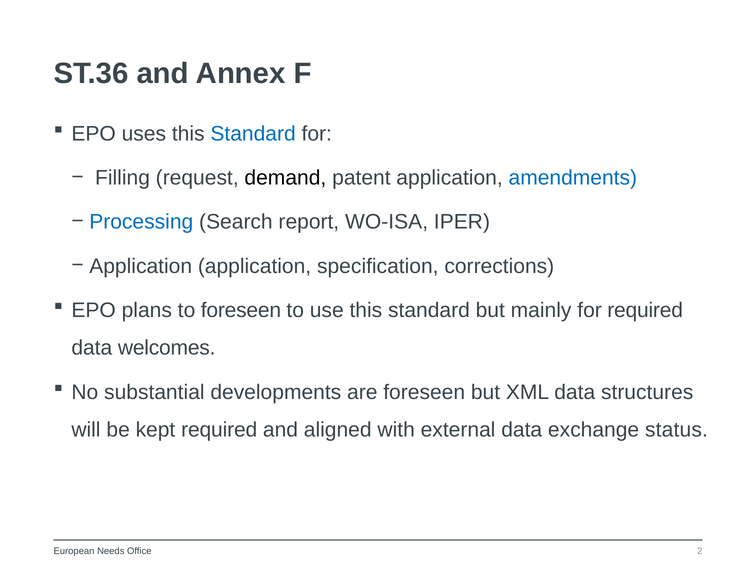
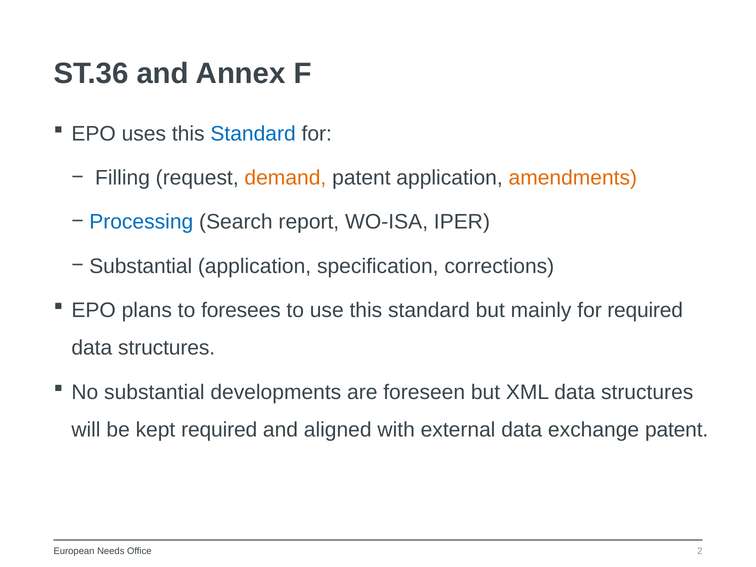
demand colour: black -> orange
amendments colour: blue -> orange
Application at (141, 266): Application -> Substantial
to foreseen: foreseen -> foresees
welcomes at (167, 348): welcomes -> structures
exchange status: status -> patent
